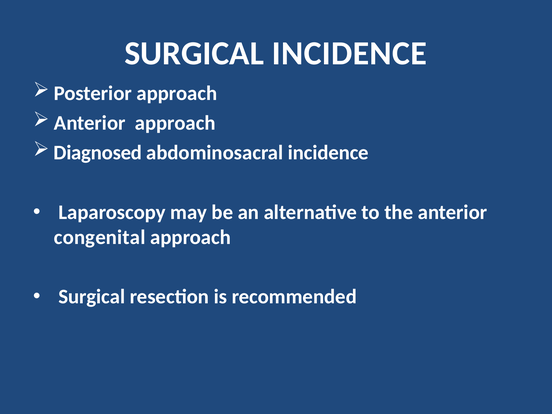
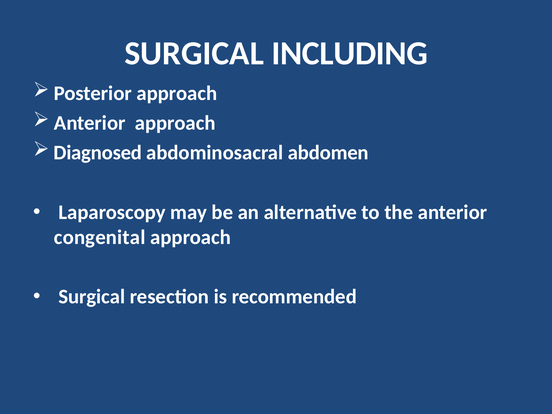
SURGICAL INCIDENCE: INCIDENCE -> INCLUDING
abdominosacral incidence: incidence -> abdomen
